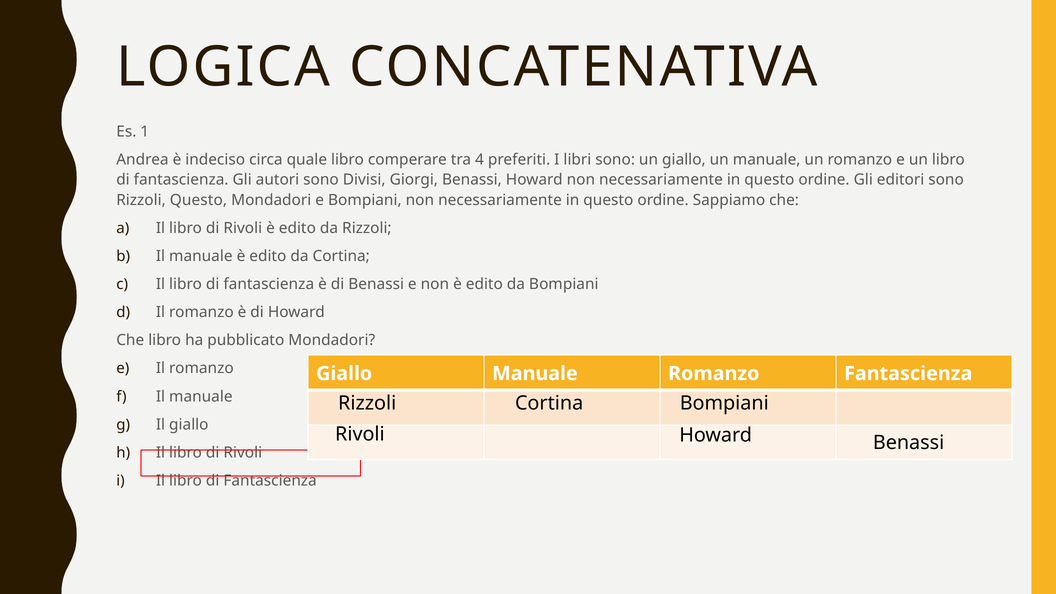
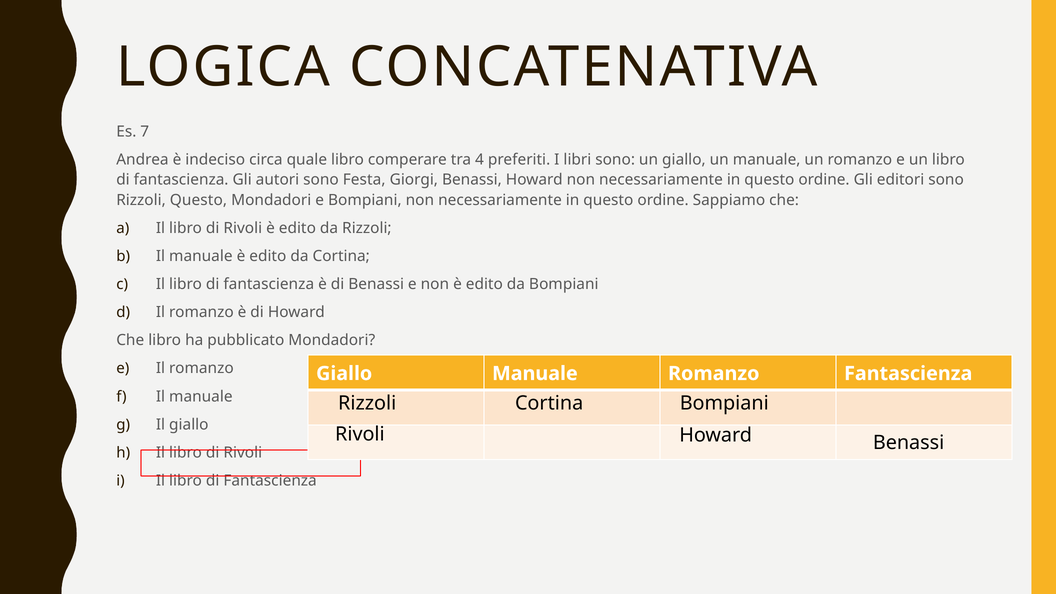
1: 1 -> 7
Divisi: Divisi -> Festa
